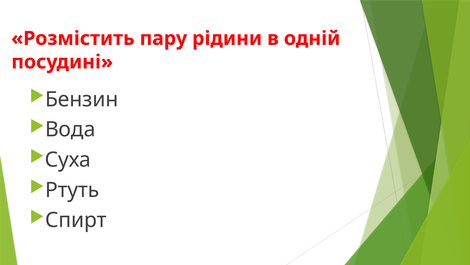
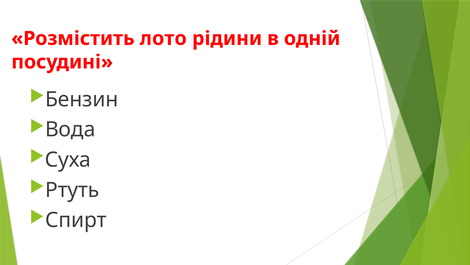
пару: пару -> лото
